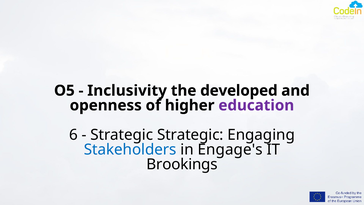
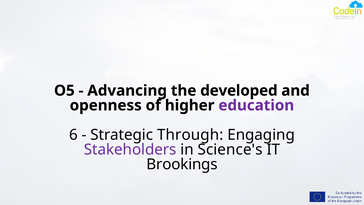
Inclusivity: Inclusivity -> Advancing
Strategic Strategic: Strategic -> Through
Stakeholders colour: blue -> purple
Engage's: Engage's -> Science's
